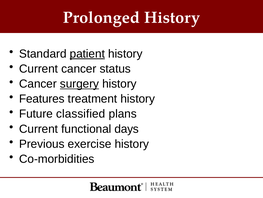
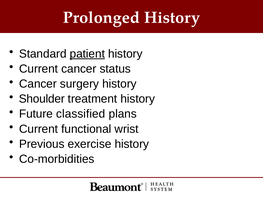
surgery underline: present -> none
Features: Features -> Shoulder
days: days -> wrist
